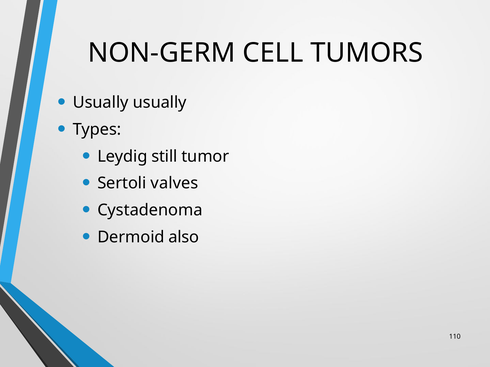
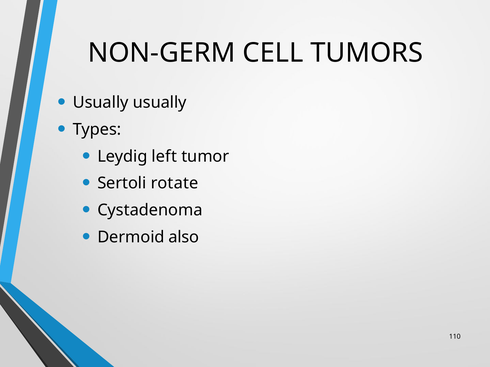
still: still -> left
valves: valves -> rotate
